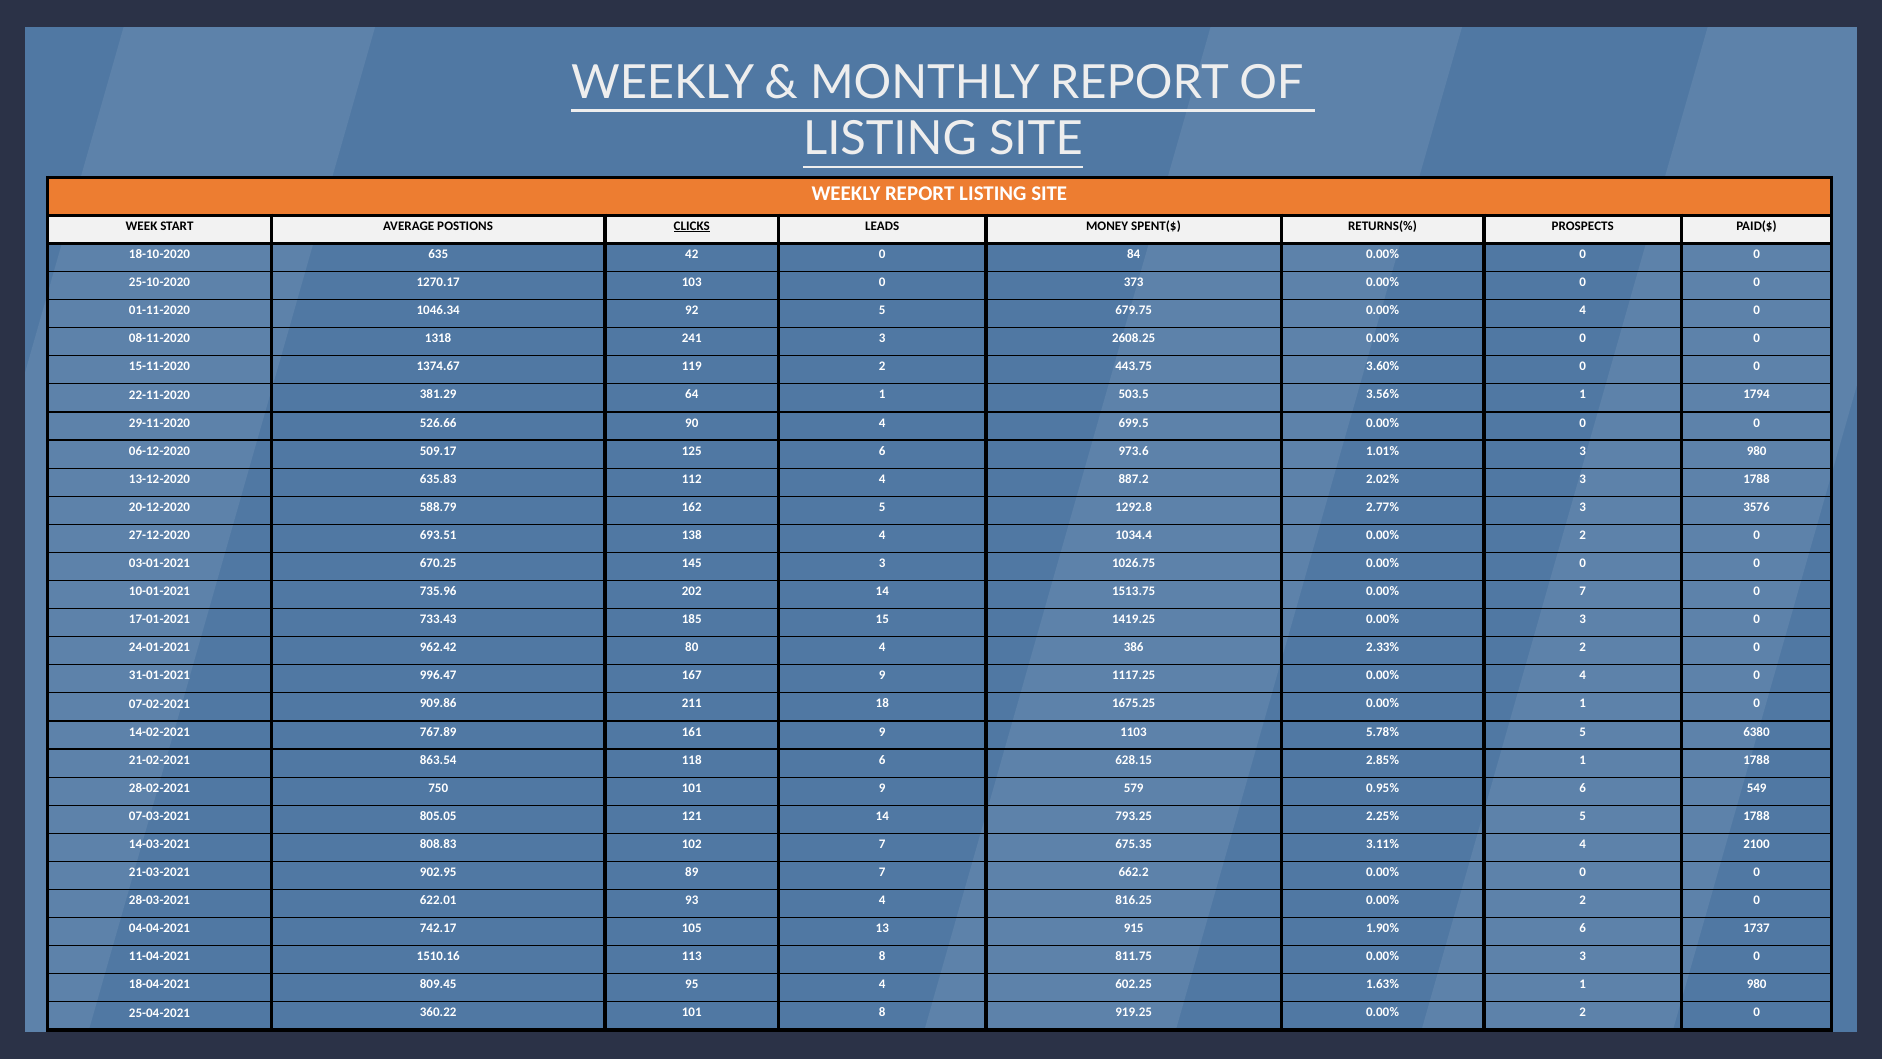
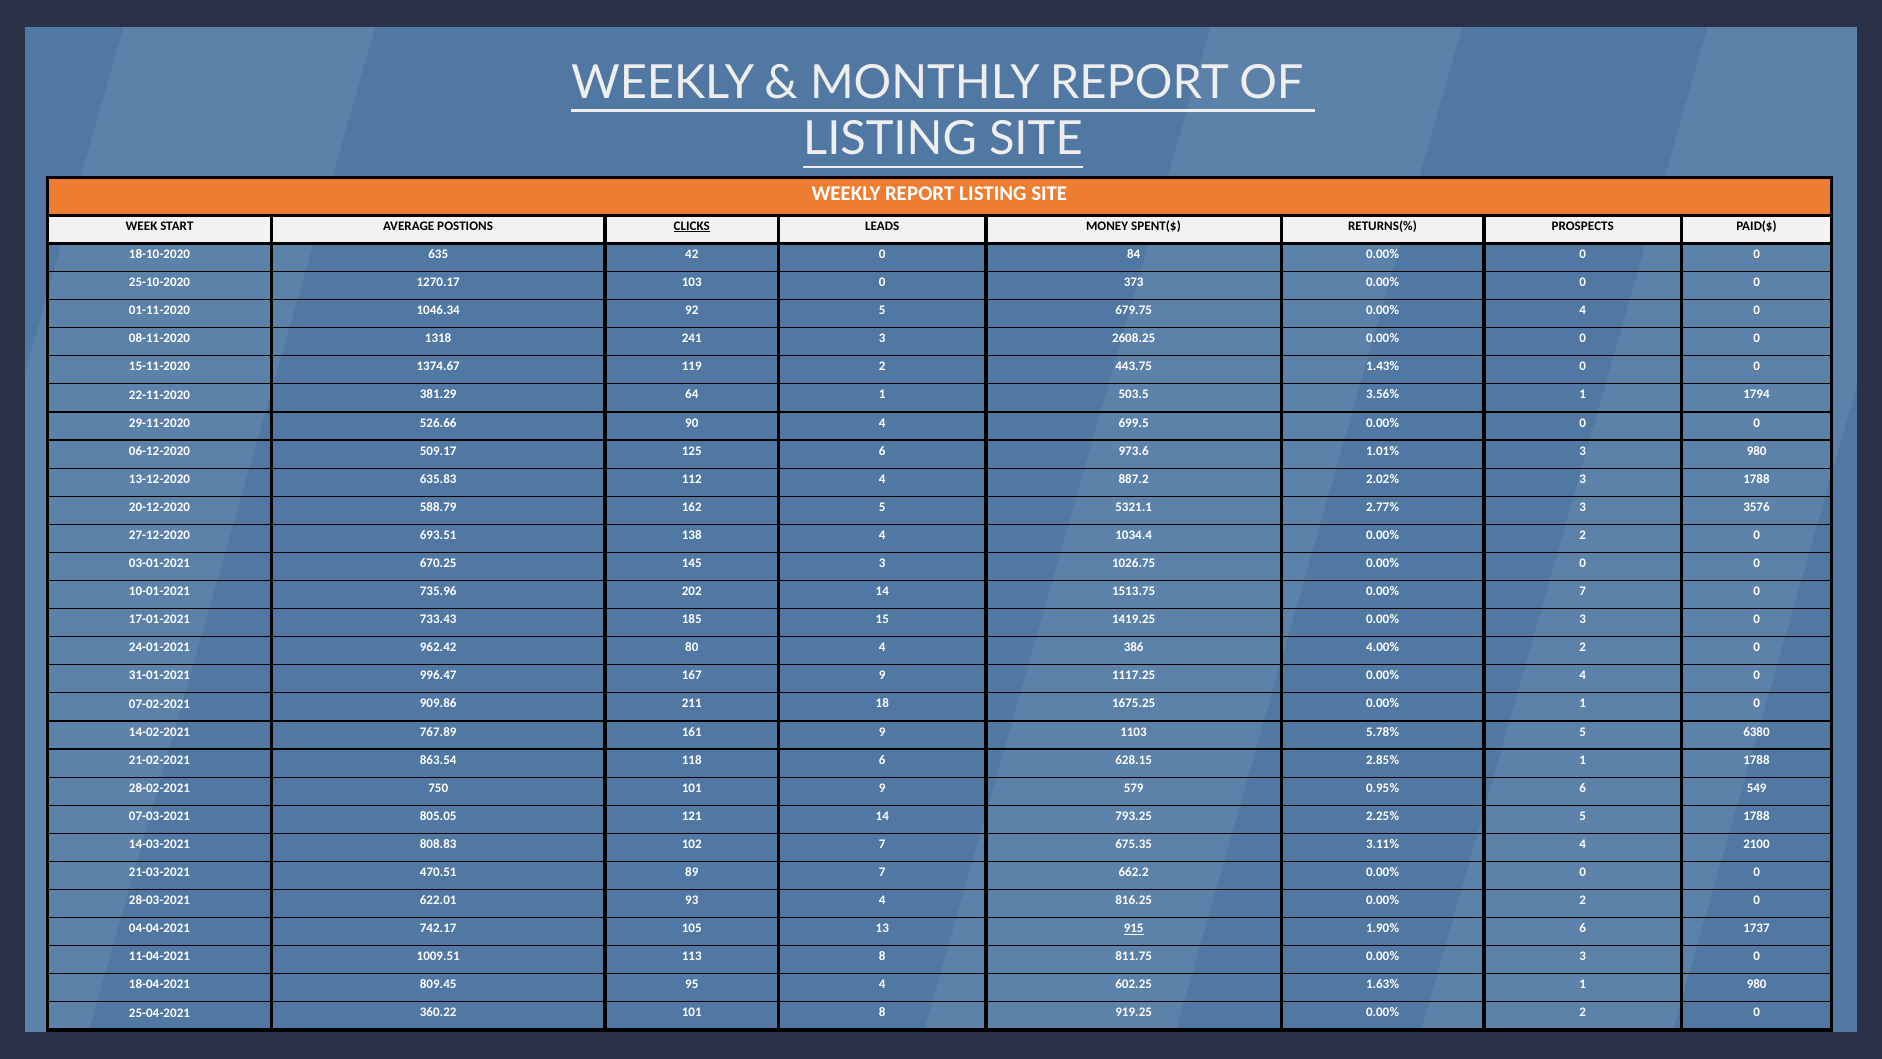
3.60%: 3.60% -> 1.43%
1292.8: 1292.8 -> 5321.1
2.33%: 2.33% -> 4.00%
902.95: 902.95 -> 470.51
915 underline: none -> present
1510.16: 1510.16 -> 1009.51
